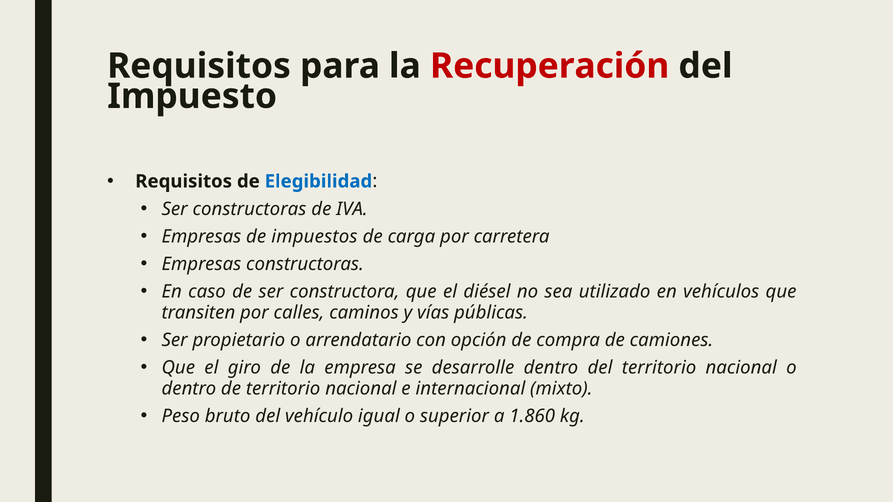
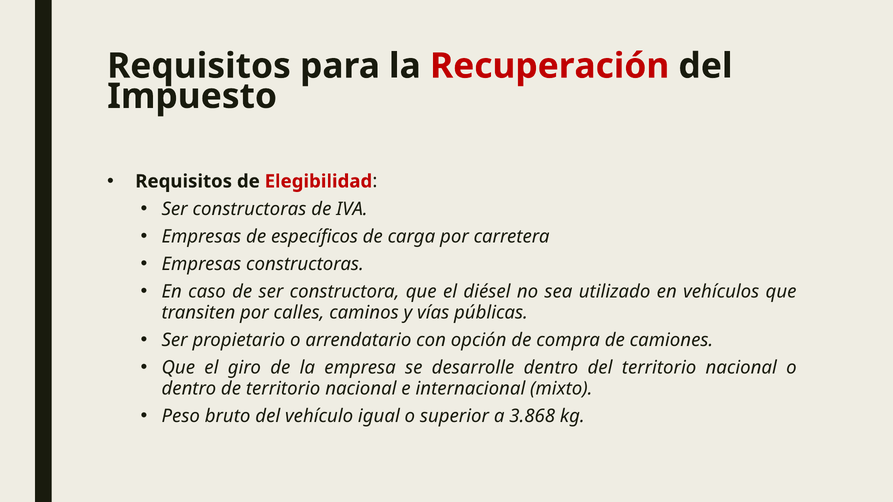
Elegibilidad colour: blue -> red
impuestos: impuestos -> específicos
1.860: 1.860 -> 3.868
